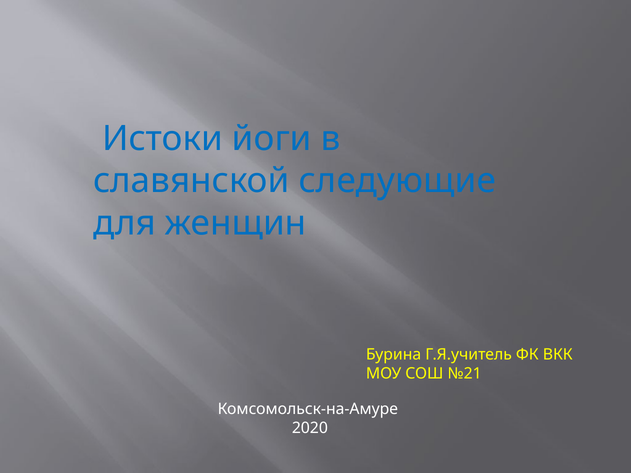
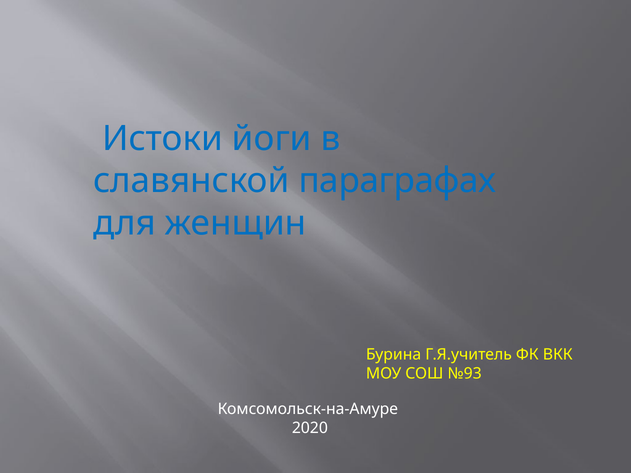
следующие: следующие -> параграфах
№21: №21 -> №93
